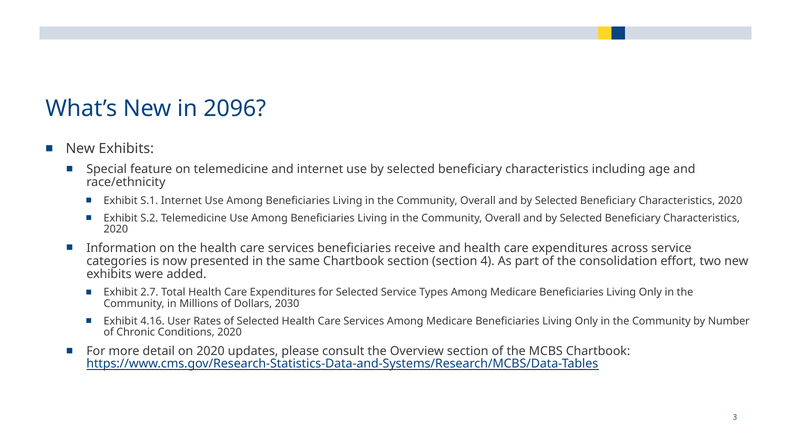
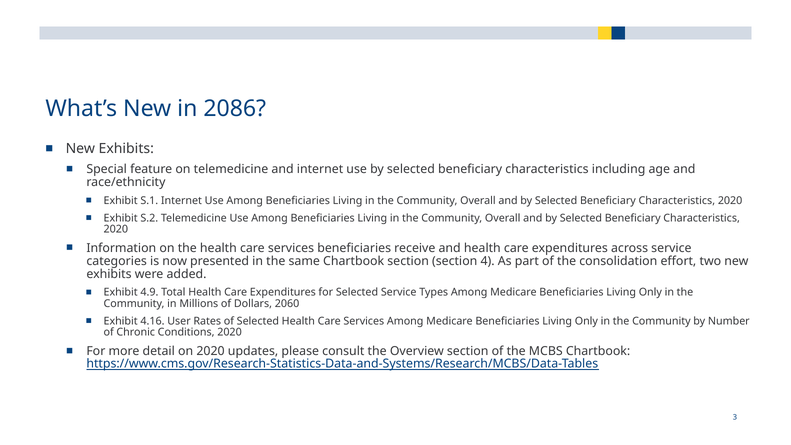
2096: 2096 -> 2086
2.7: 2.7 -> 4.9
2030: 2030 -> 2060
